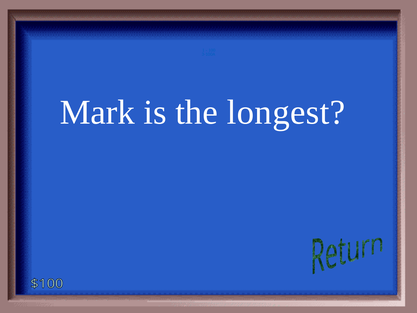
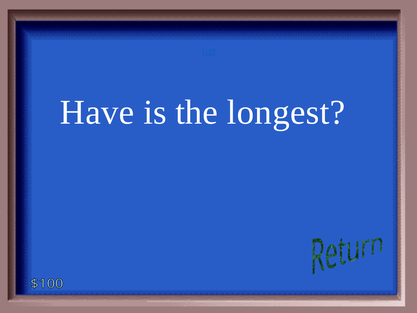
Mark: Mark -> Have
